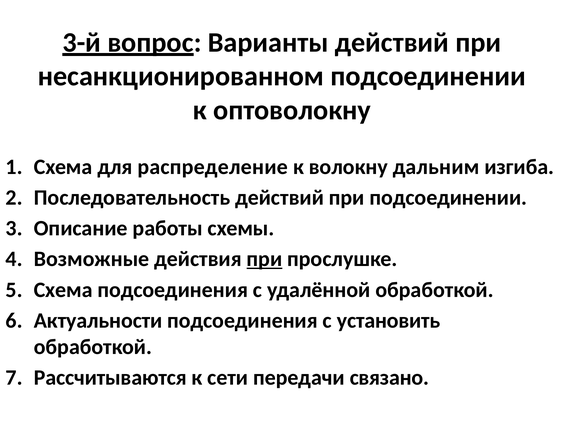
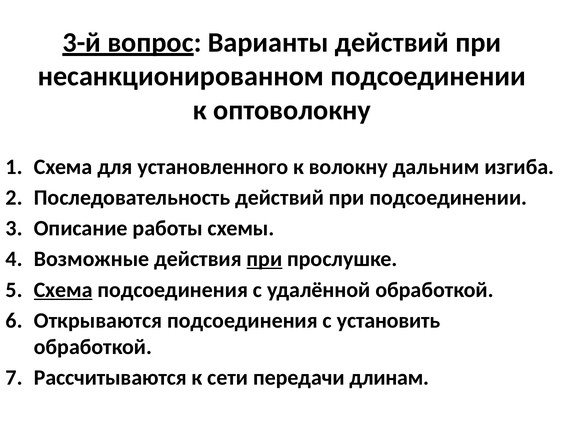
распределение: распределение -> установленного
Схема at (63, 290) underline: none -> present
Актуальности: Актуальности -> Открываются
связано: связано -> длинам
